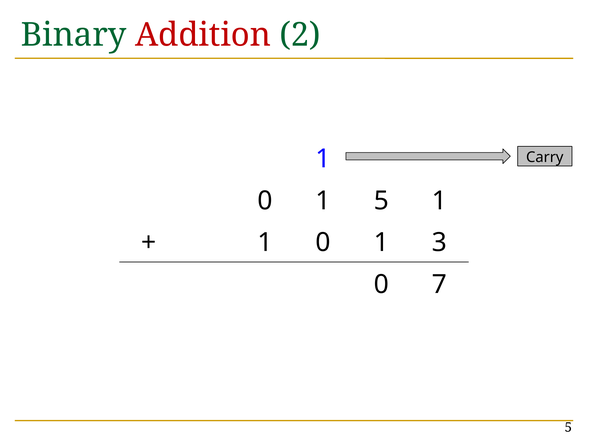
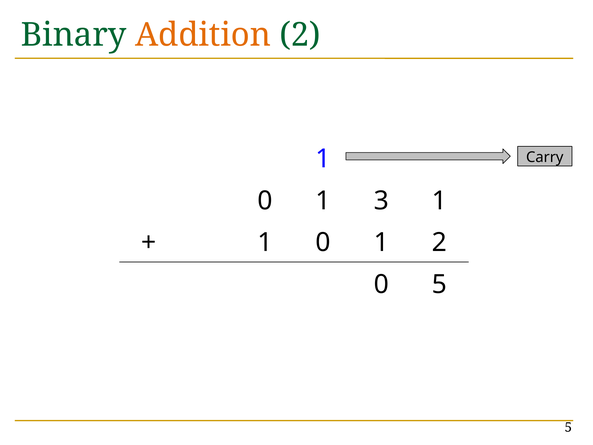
Addition colour: red -> orange
1 5: 5 -> 3
1 3: 3 -> 2
0 7: 7 -> 5
